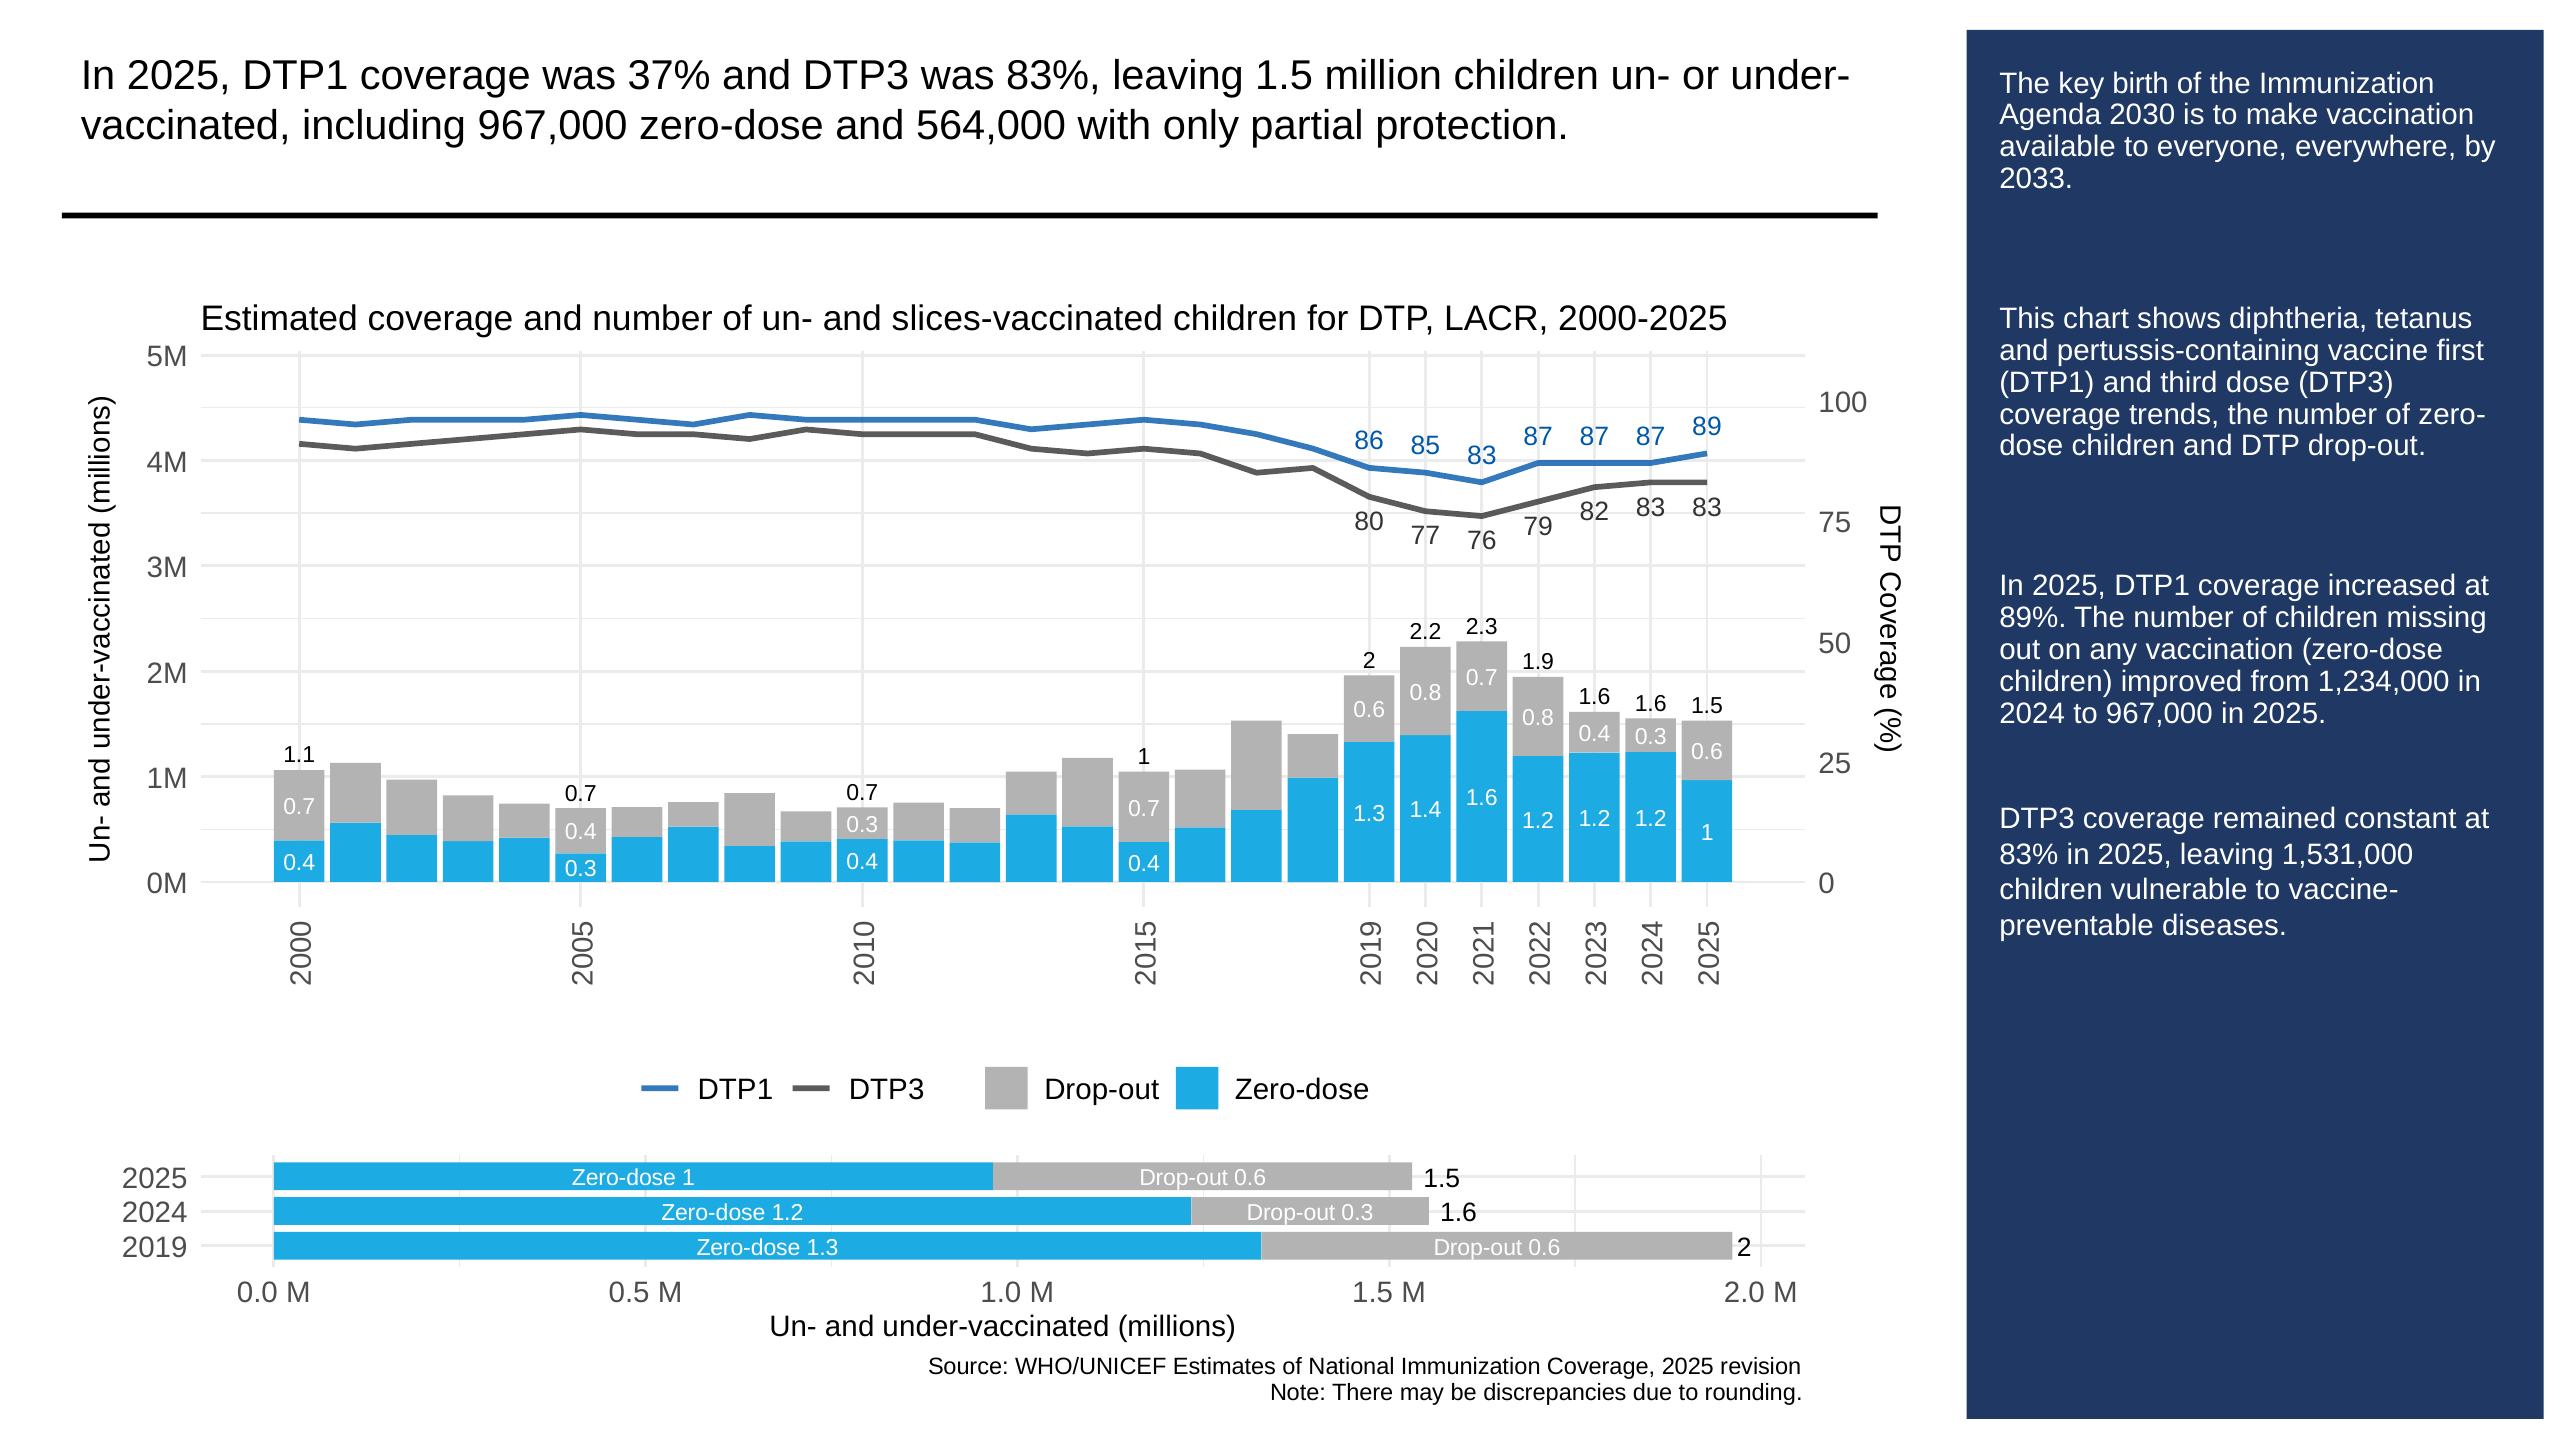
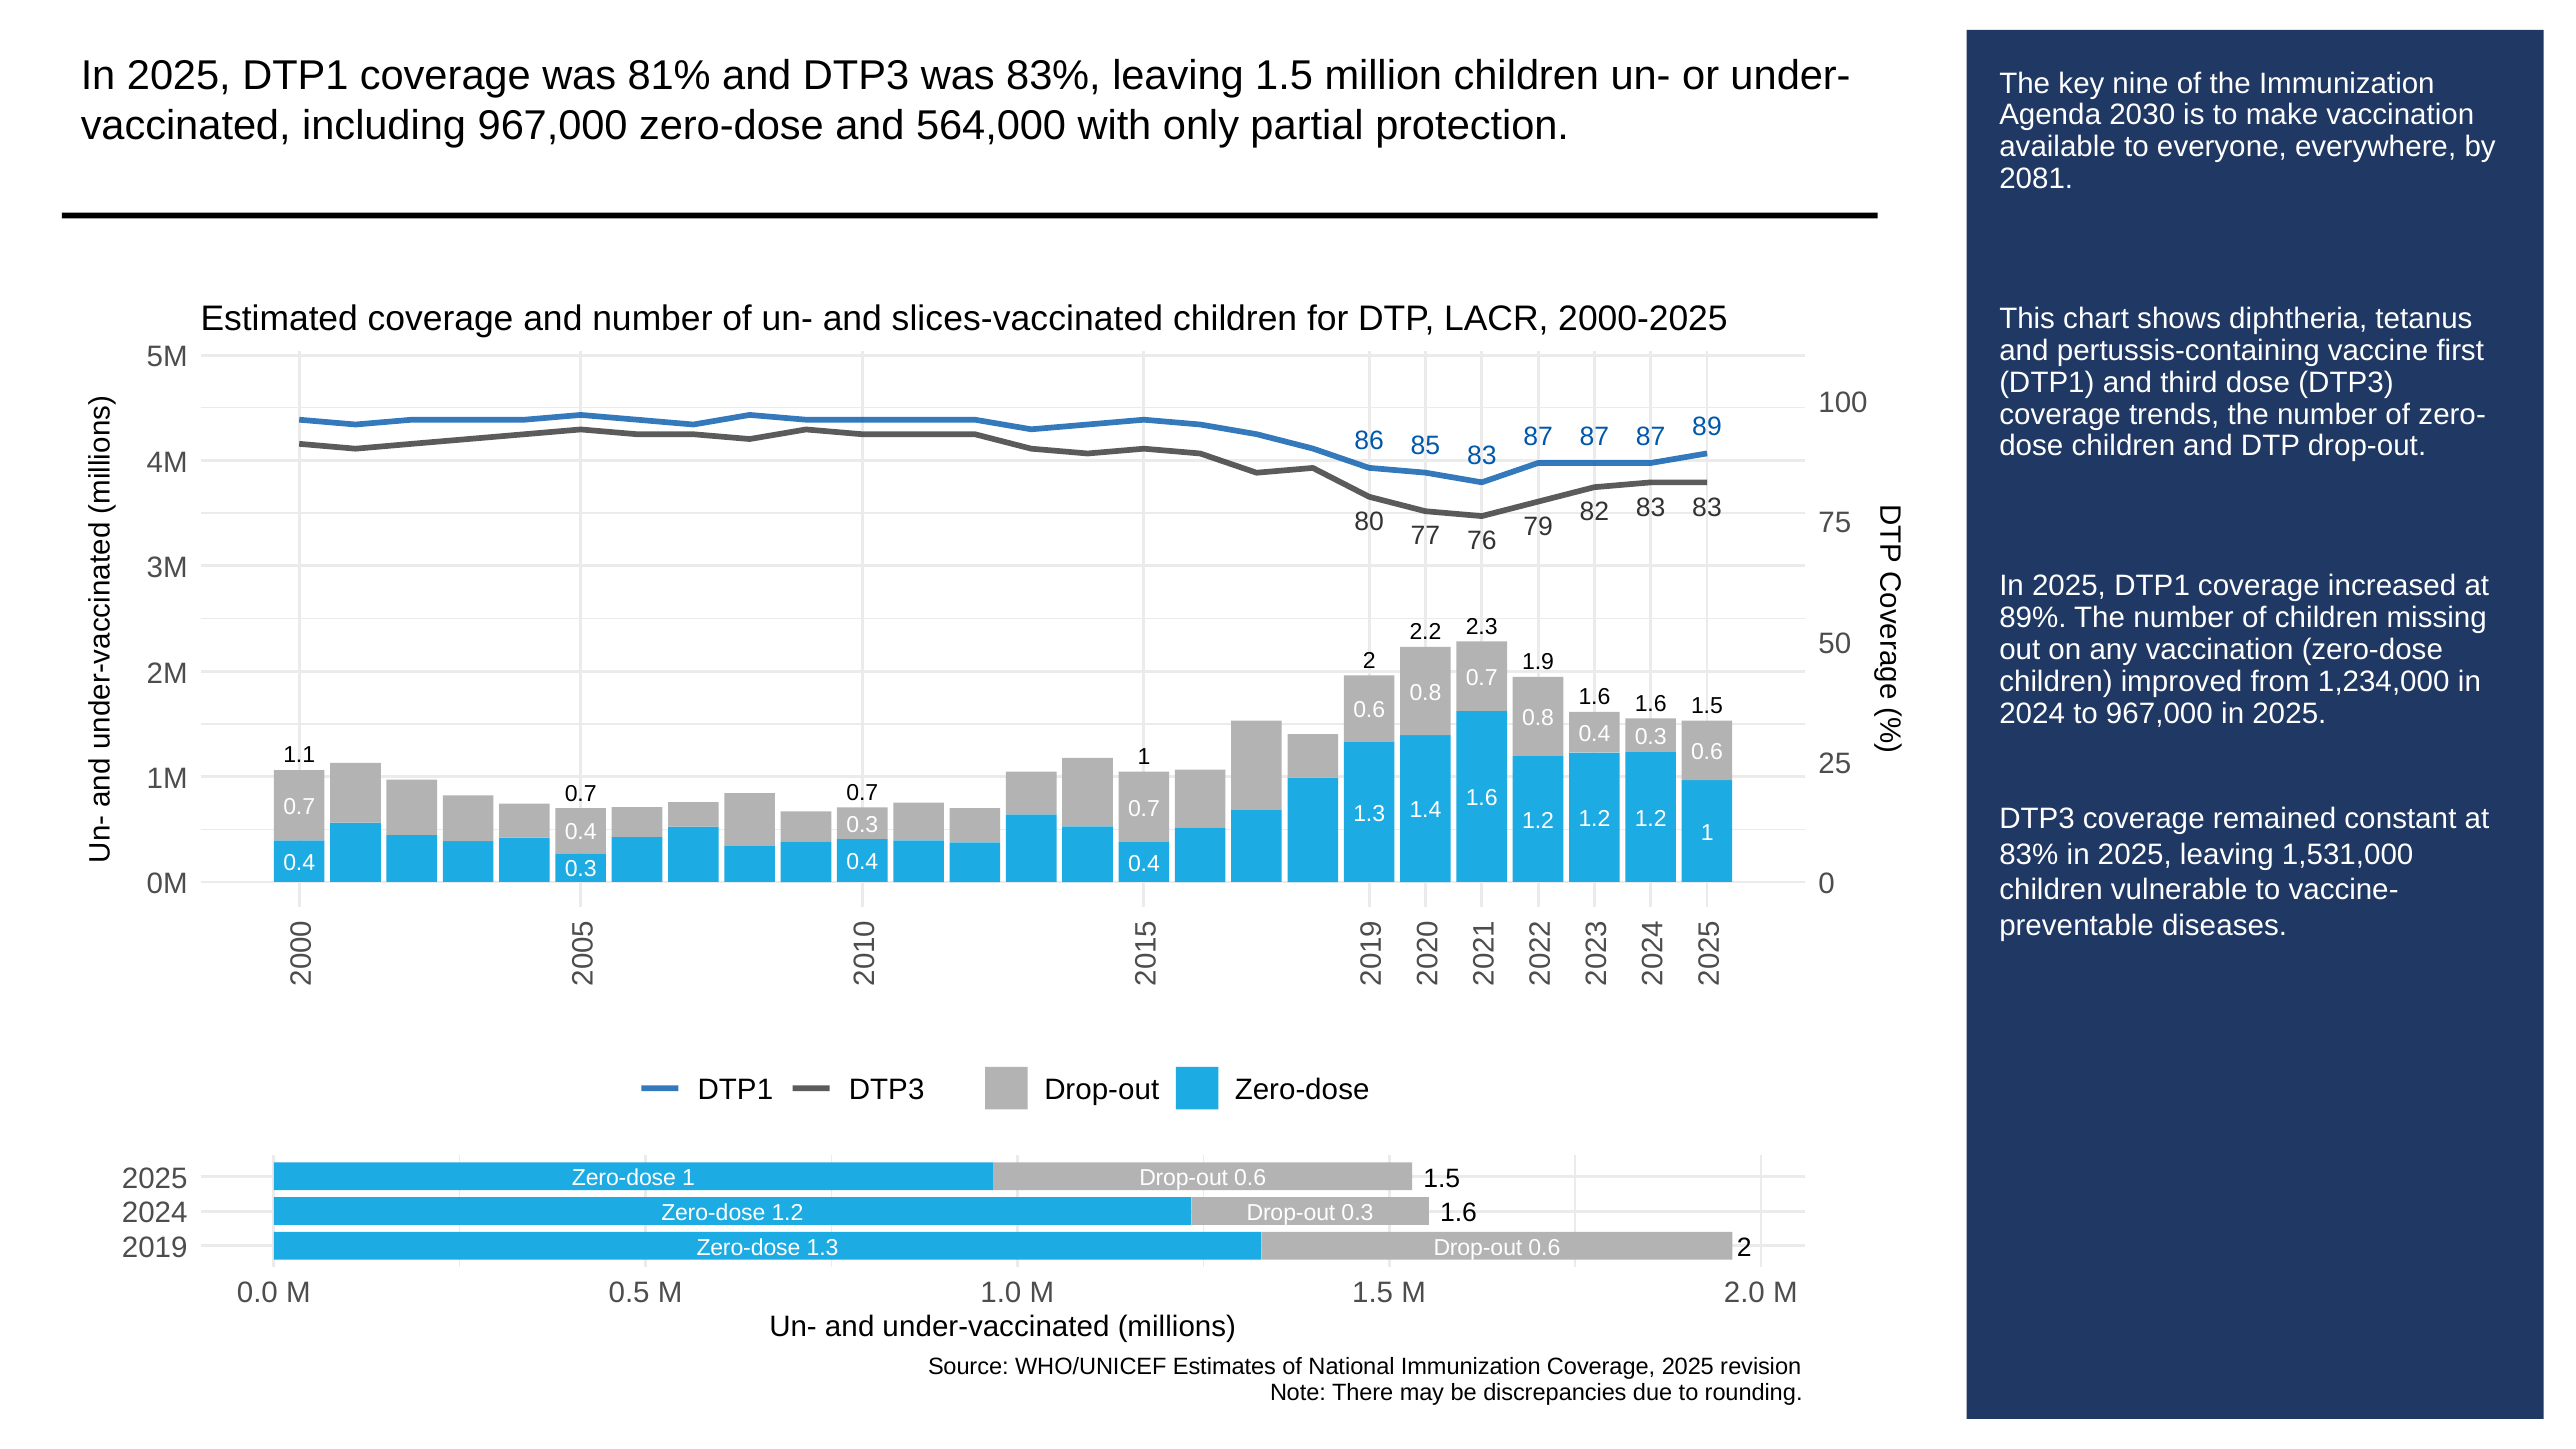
37%: 37% -> 81%
birth: birth -> nine
2033: 2033 -> 2081
